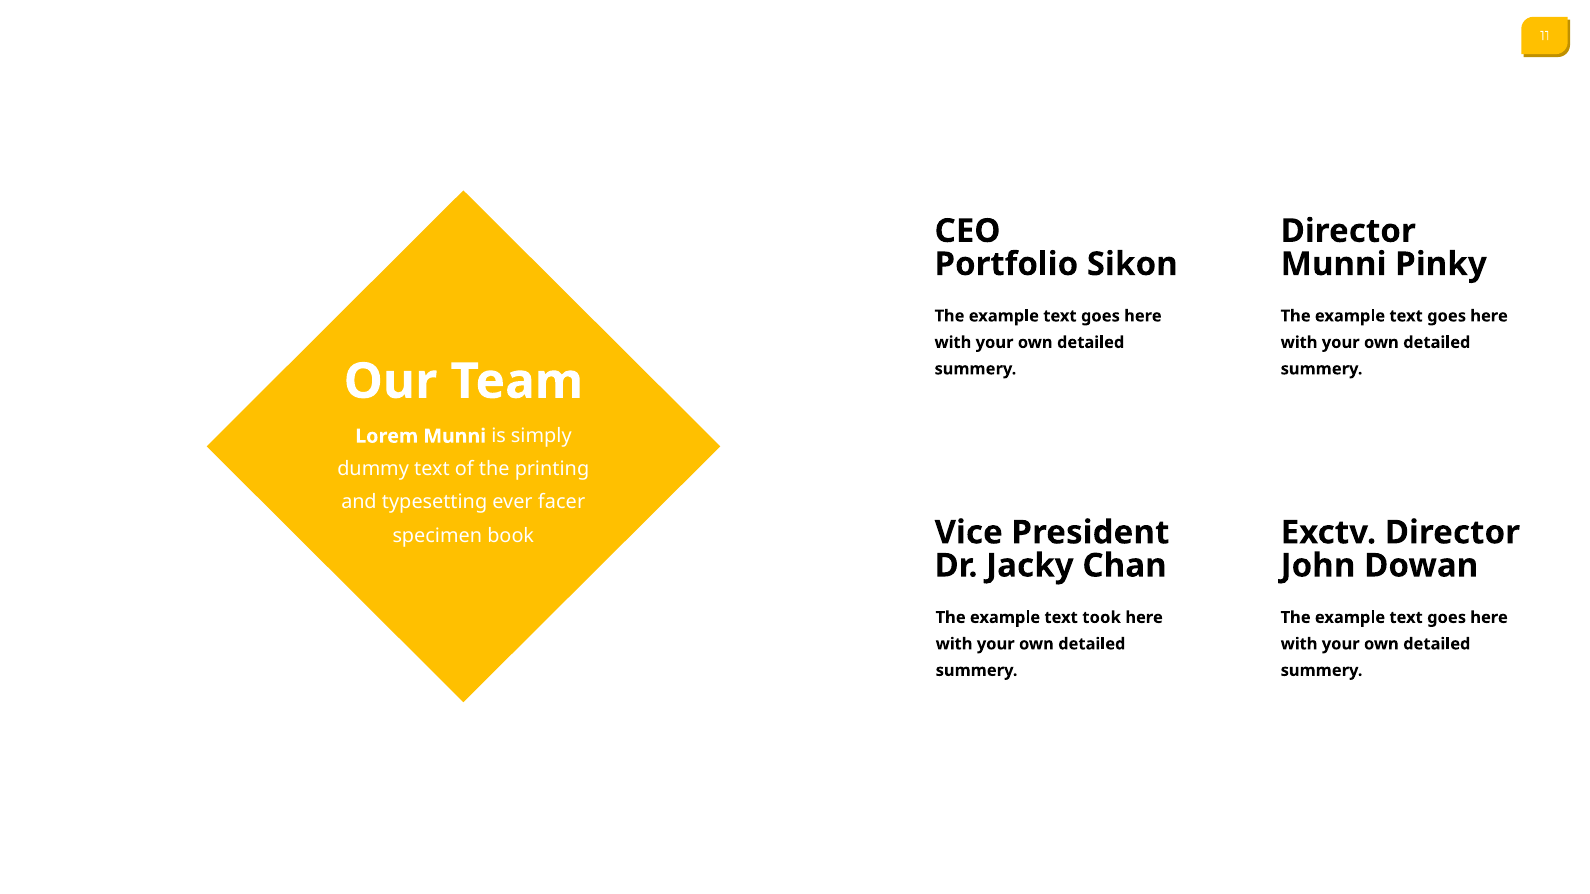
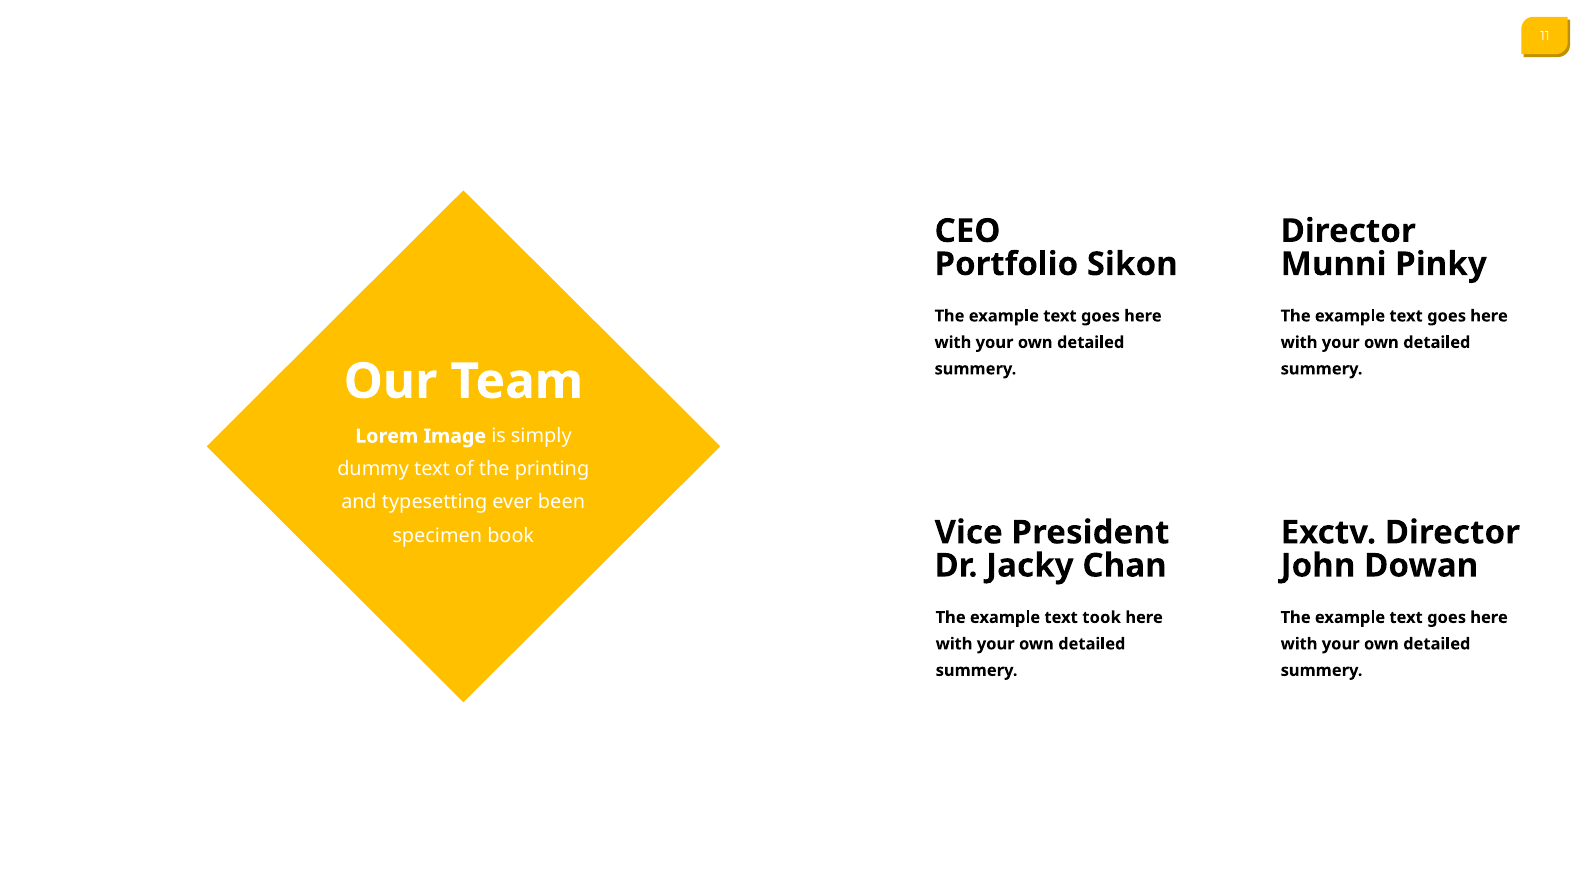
Lorem Munni: Munni -> Image
facer: facer -> been
